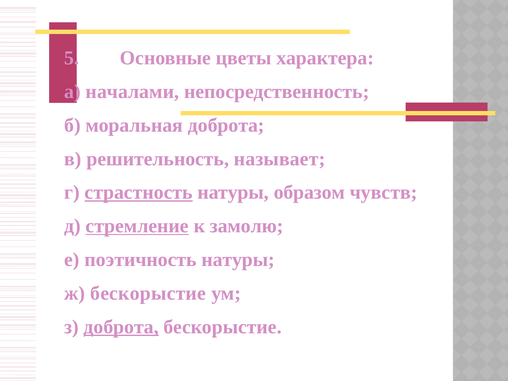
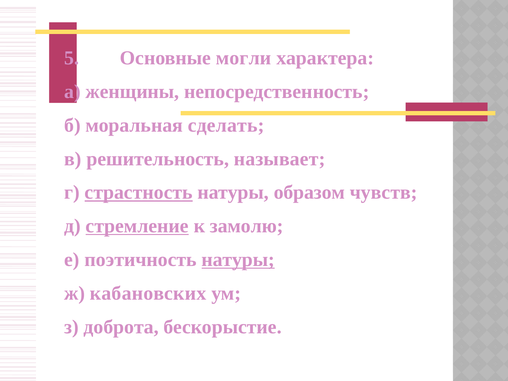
цветы: цветы -> могли
началами: началами -> женщины
моральная доброта: доброта -> сделать
натуры at (238, 260) underline: none -> present
ж бескорыстие: бескорыстие -> кабановских
доброта at (121, 327) underline: present -> none
